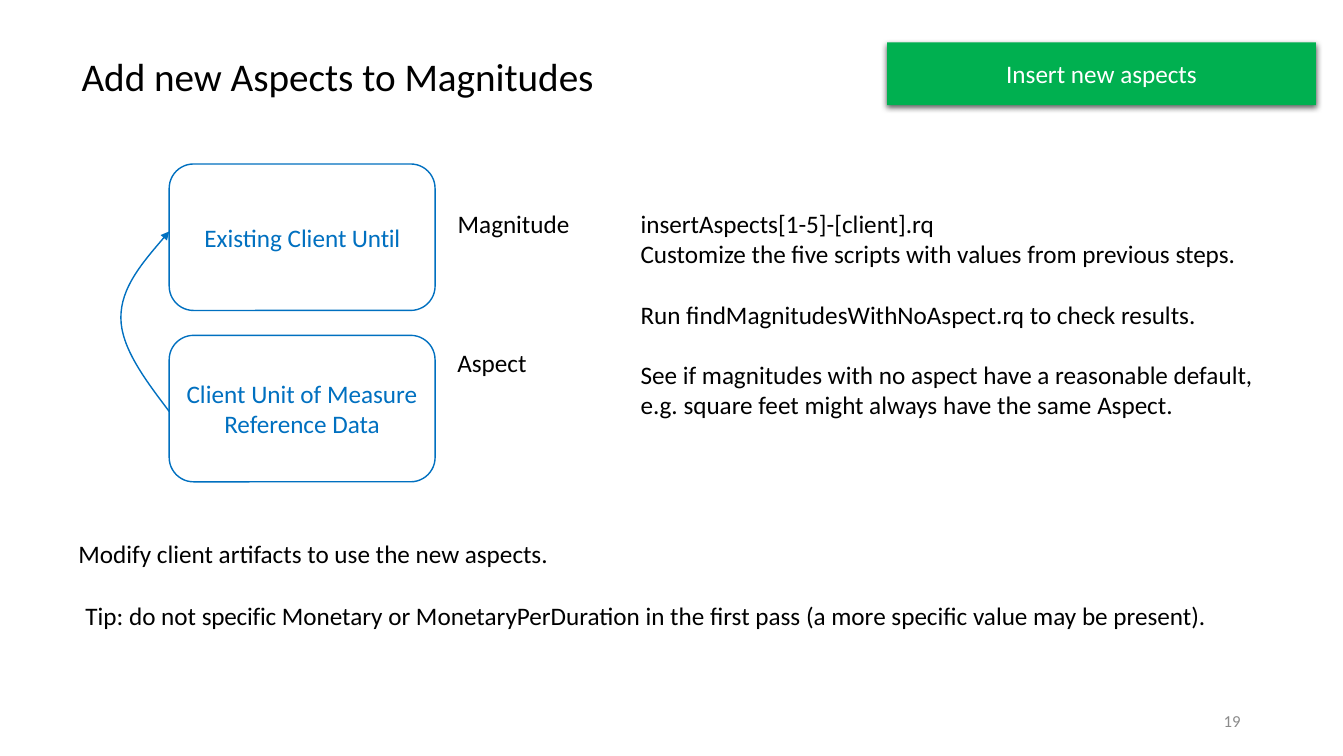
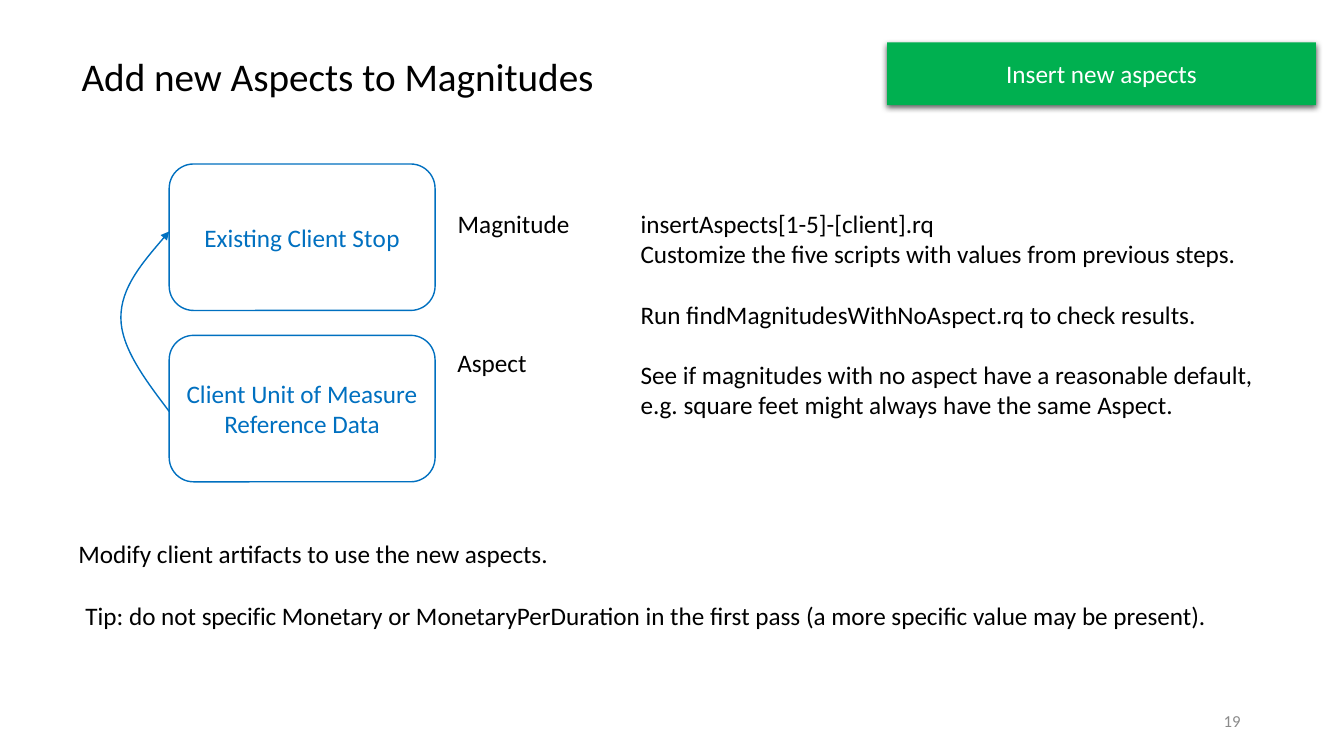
Until: Until -> Stop
